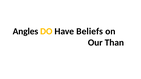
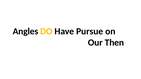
Beliefs: Beliefs -> Pursue
Than: Than -> Then
